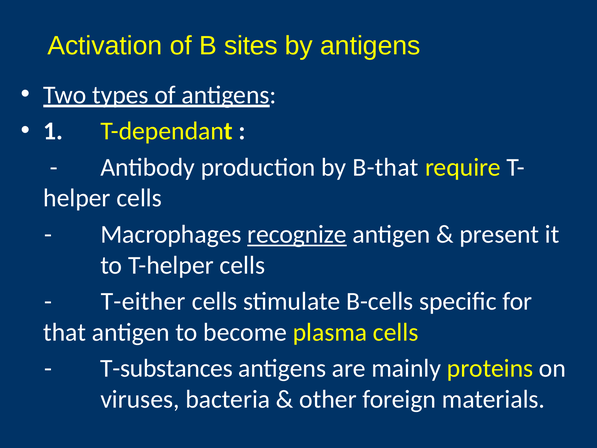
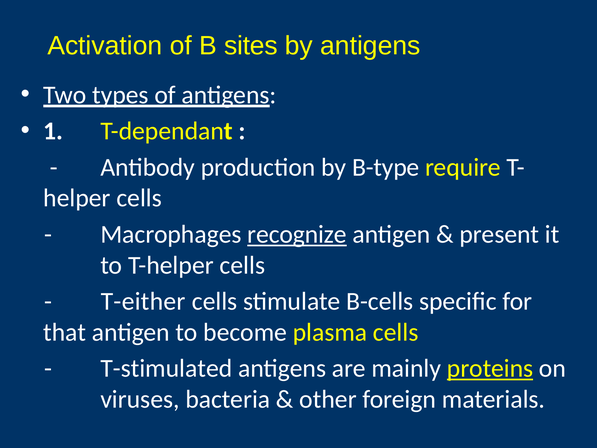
B-that: B-that -> B-type
T-substances: T-substances -> T-stimulated
proteins underline: none -> present
